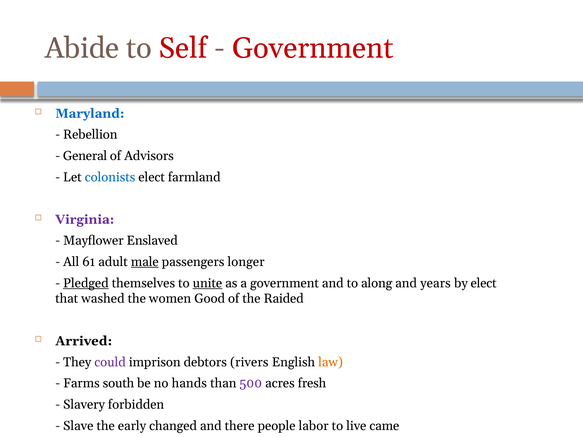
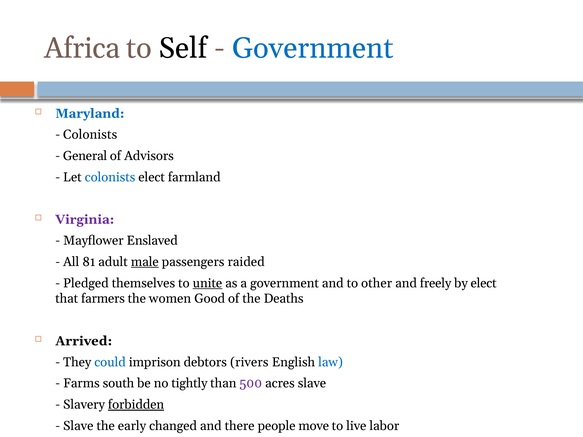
Abide: Abide -> Africa
Self colour: red -> black
Government at (313, 48) colour: red -> blue
Rebellion at (90, 135): Rebellion -> Colonists
61: 61 -> 81
longer: longer -> raided
Pledged underline: present -> none
along: along -> other
years: years -> freely
washed: washed -> farmers
Raided: Raided -> Deaths
could colour: purple -> blue
law colour: orange -> blue
hands: hands -> tightly
acres fresh: fresh -> slave
forbidden underline: none -> present
labor: labor -> move
came: came -> labor
